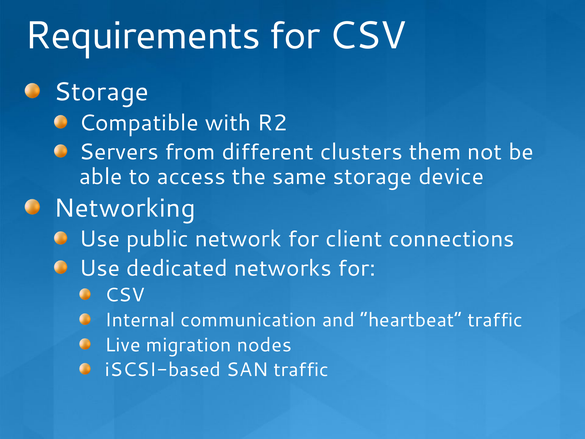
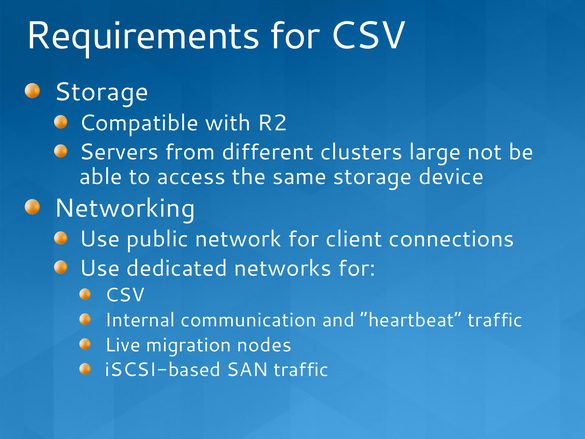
them: them -> large
